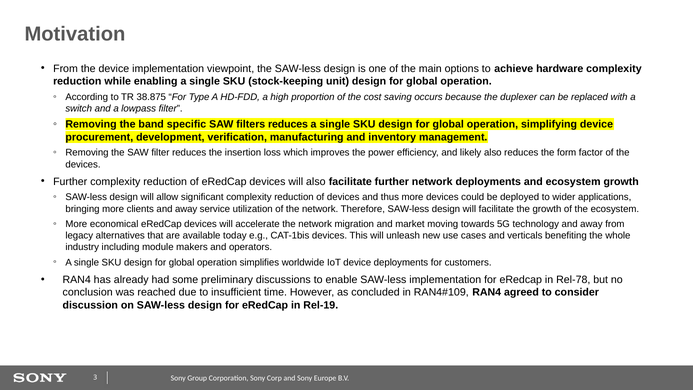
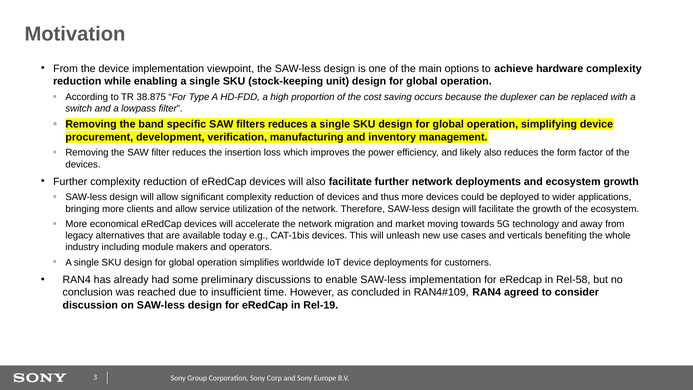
clients and away: away -> allow
Rel-78: Rel-78 -> Rel-58
